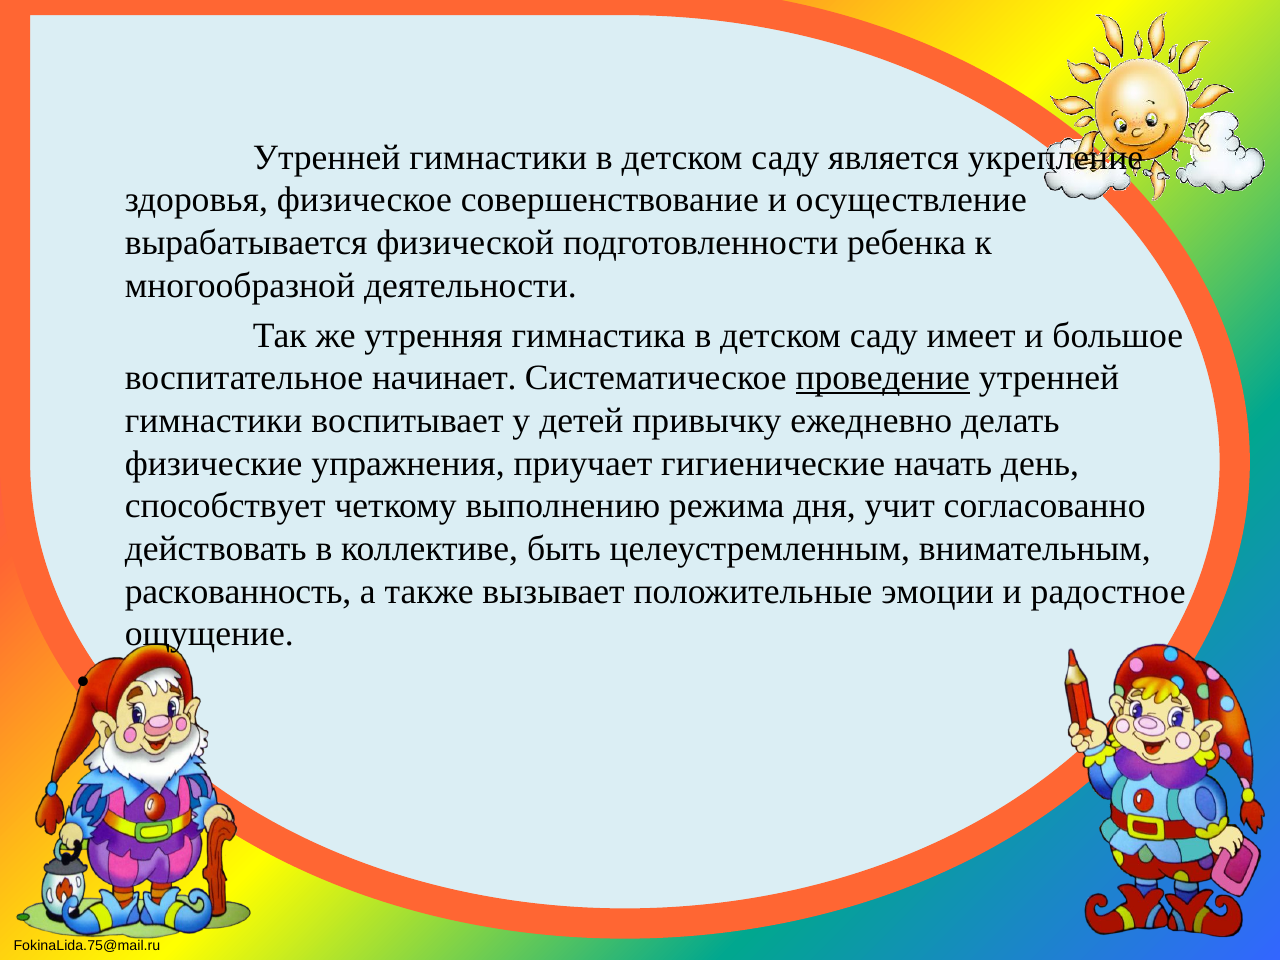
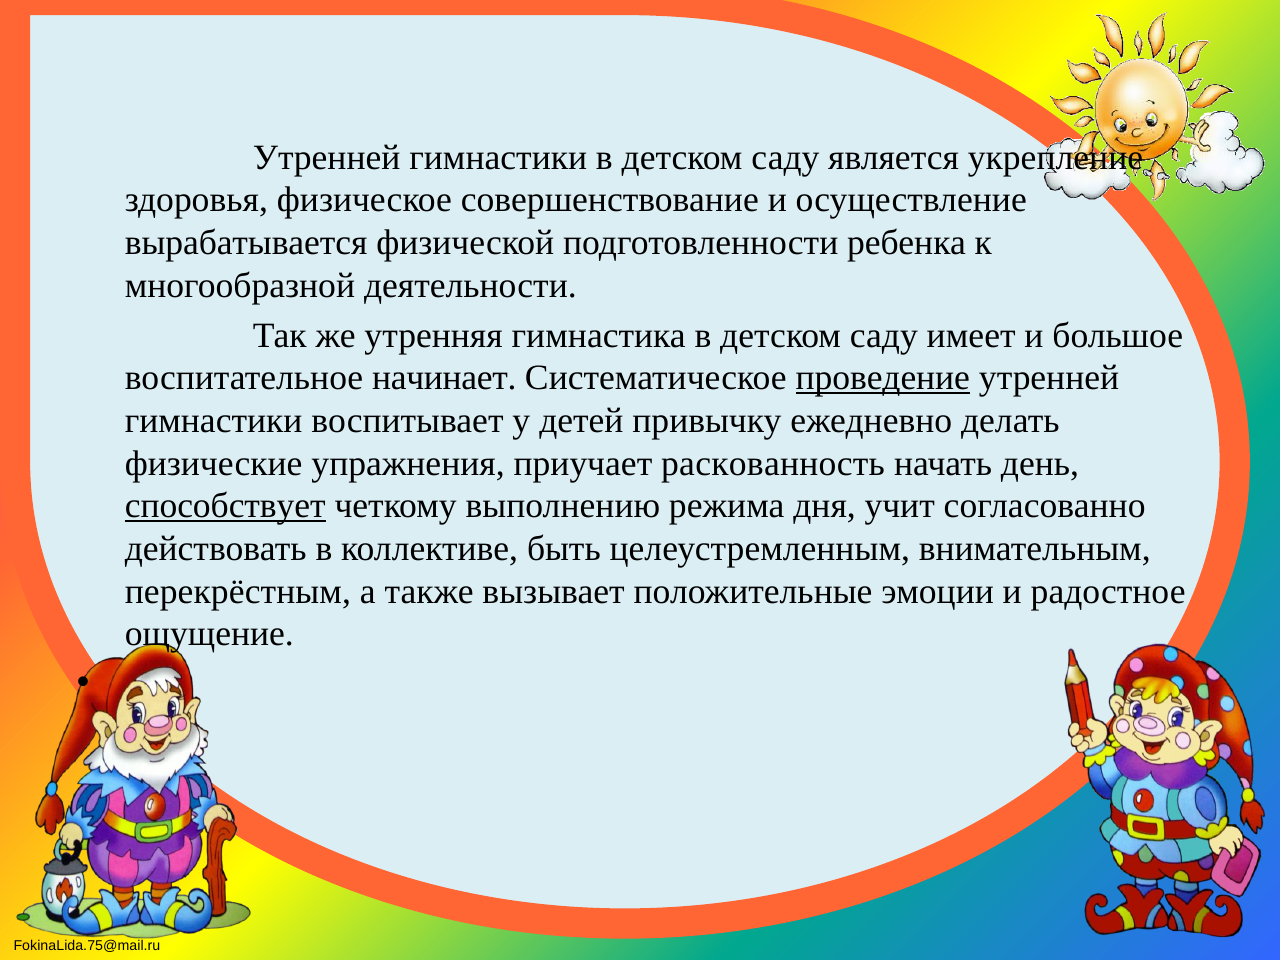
гигиенические: гигиенические -> раскованность
способствует underline: none -> present
раскованность: раскованность -> перекрёстным
